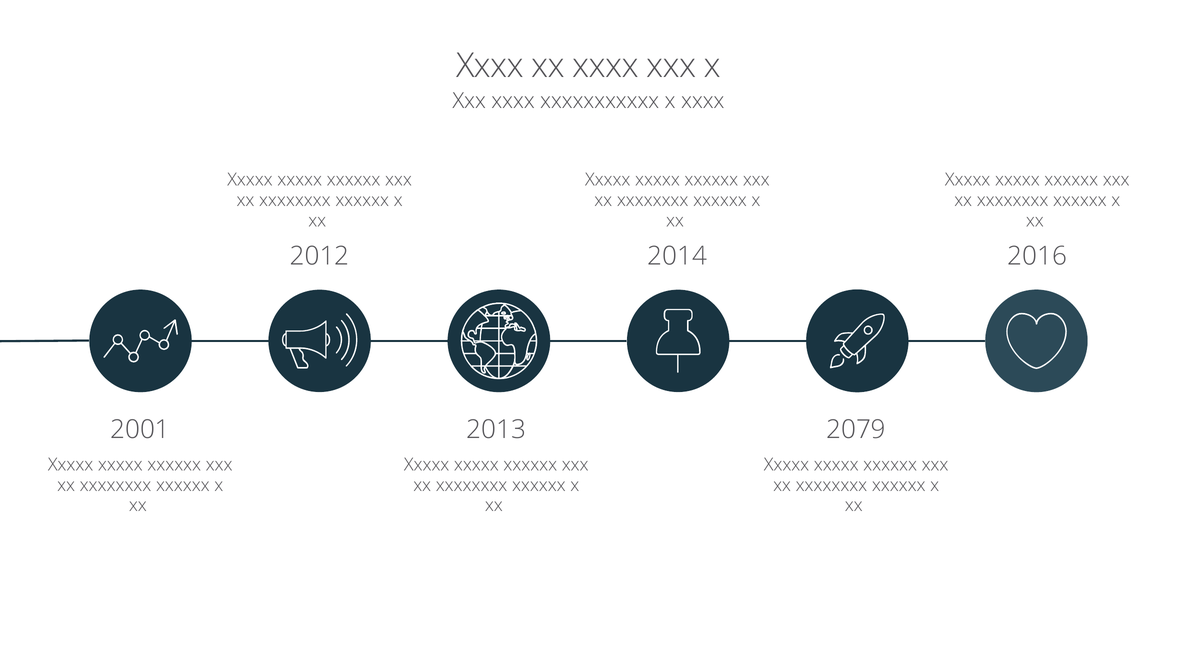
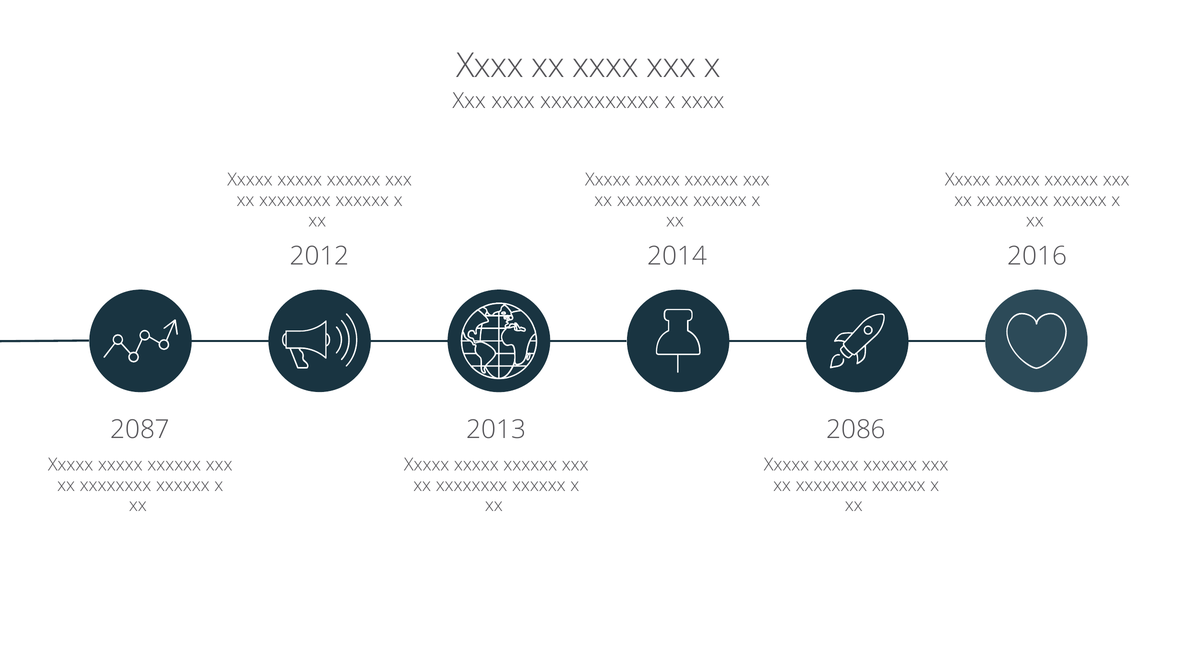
2001: 2001 -> 2087
2079: 2079 -> 2086
